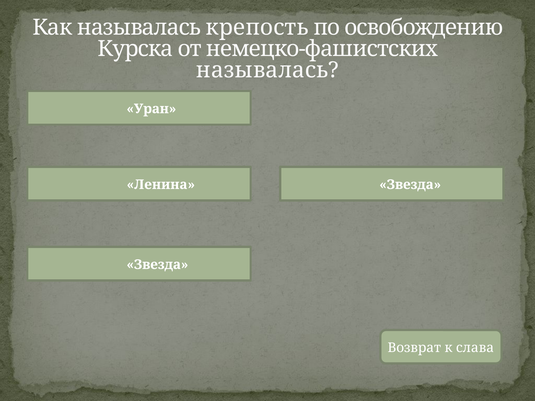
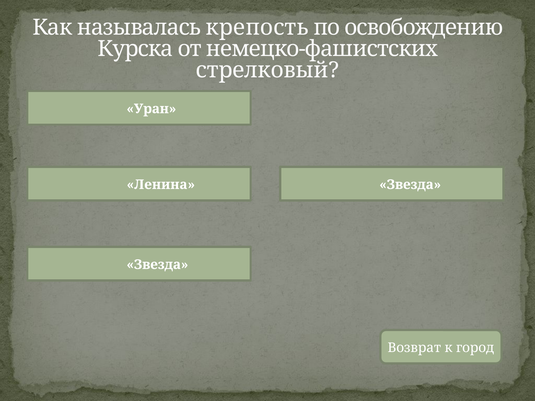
называлась at (267, 70): называлась -> стрелковый
слава: слава -> город
